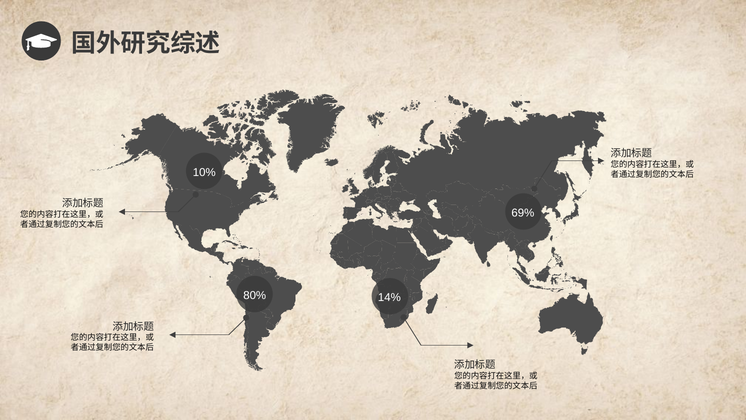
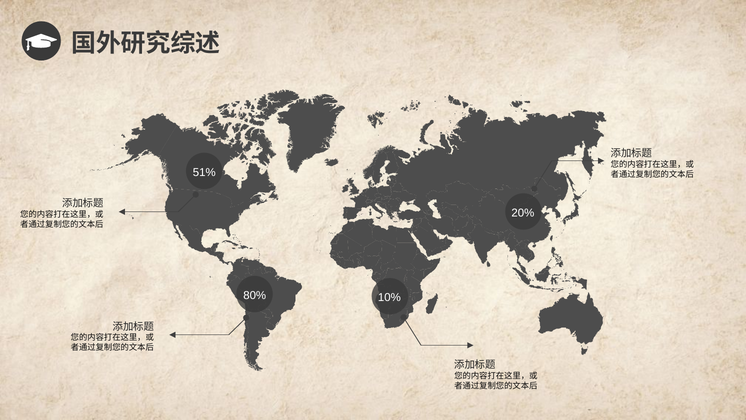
10%: 10% -> 51%
69%: 69% -> 20%
14%: 14% -> 10%
